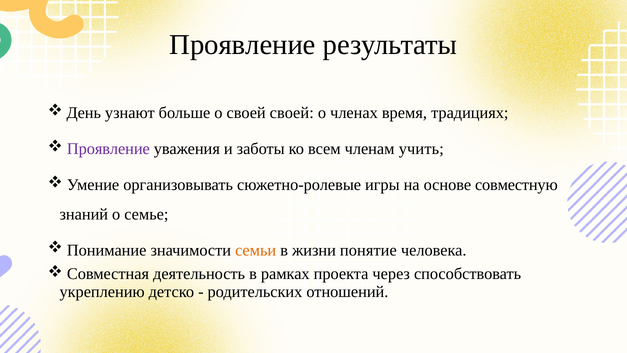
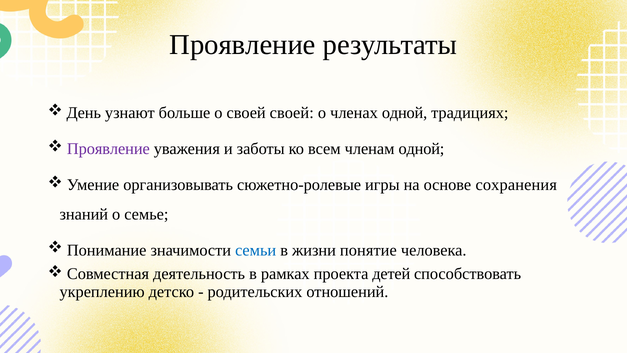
членах время: время -> одной
членам учить: учить -> одной
совместную: совместную -> сохранения
семьи colour: orange -> blue
через: через -> детей
